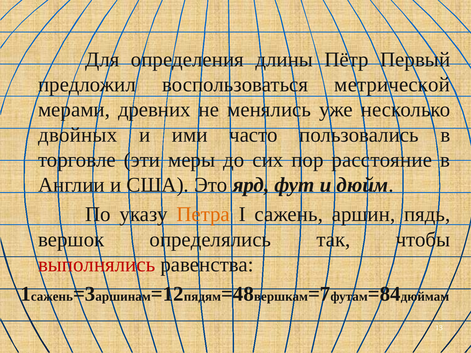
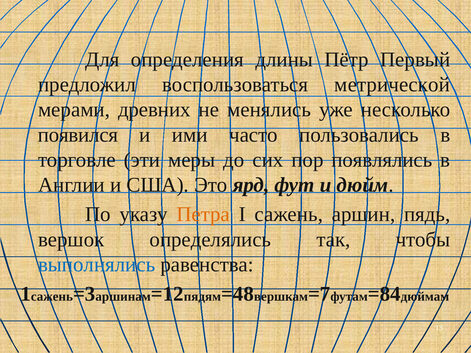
двойных: двойных -> появился
расстояние: расстояние -> появлялись
выполнялись colour: red -> blue
